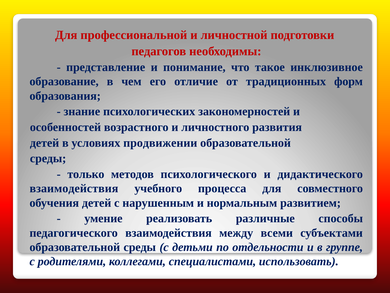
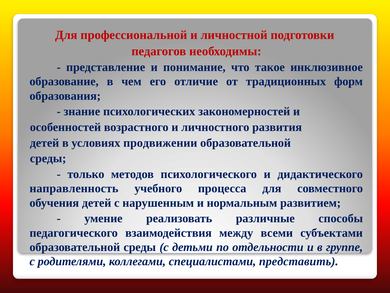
взаимодействия at (74, 188): взаимодействия -> направленность
использовать: использовать -> представить
